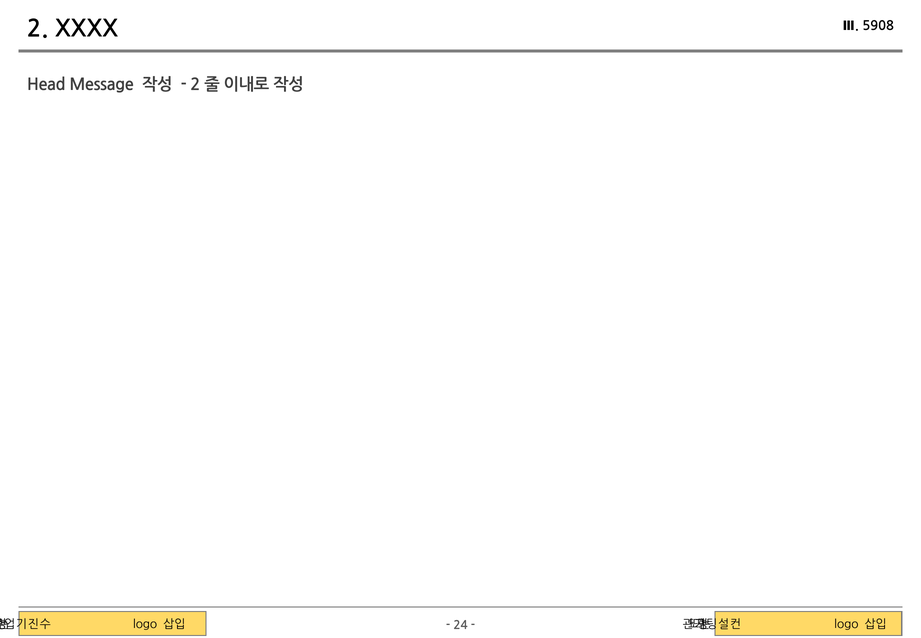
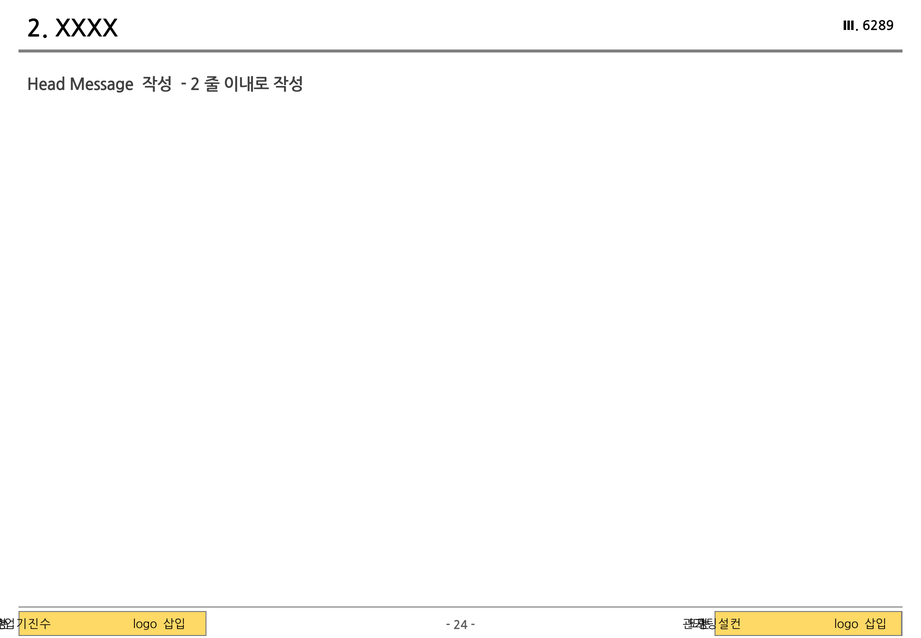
5908: 5908 -> 6289
